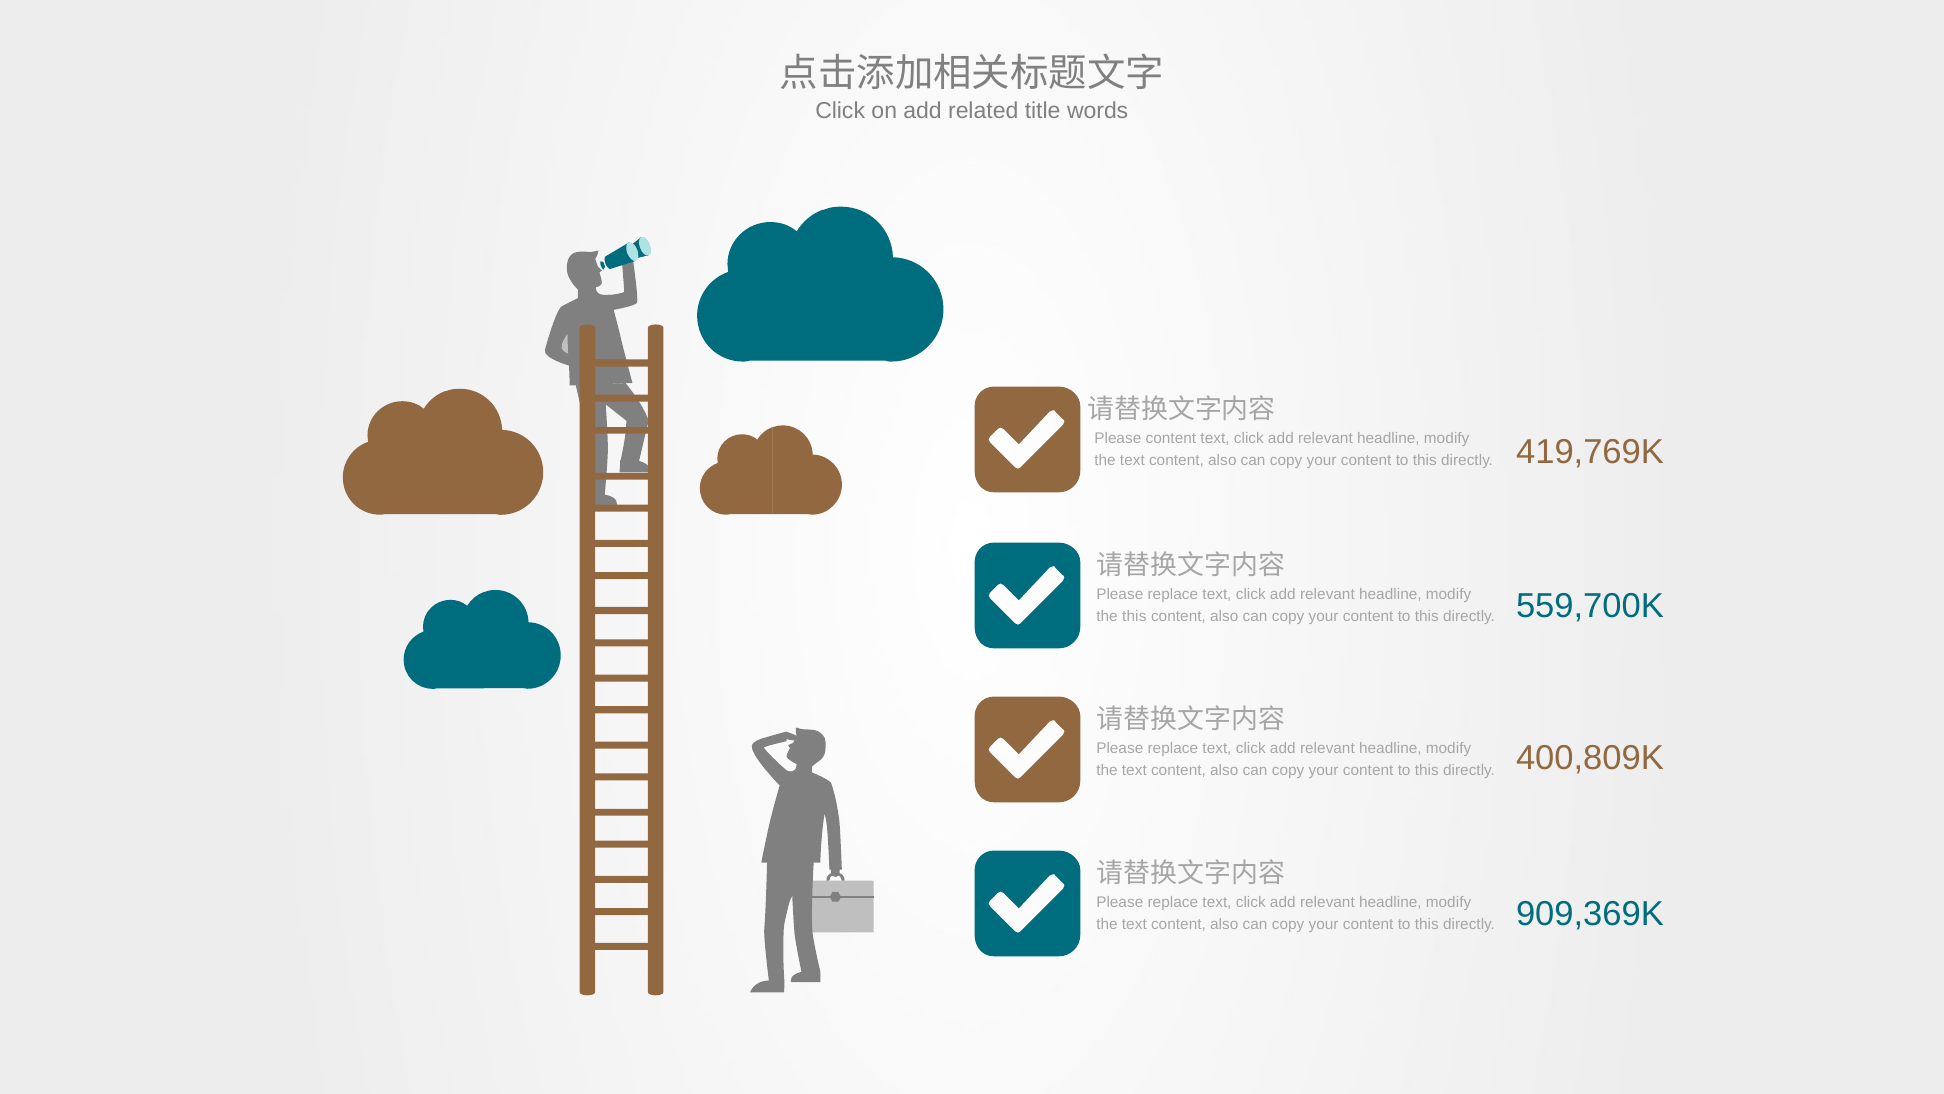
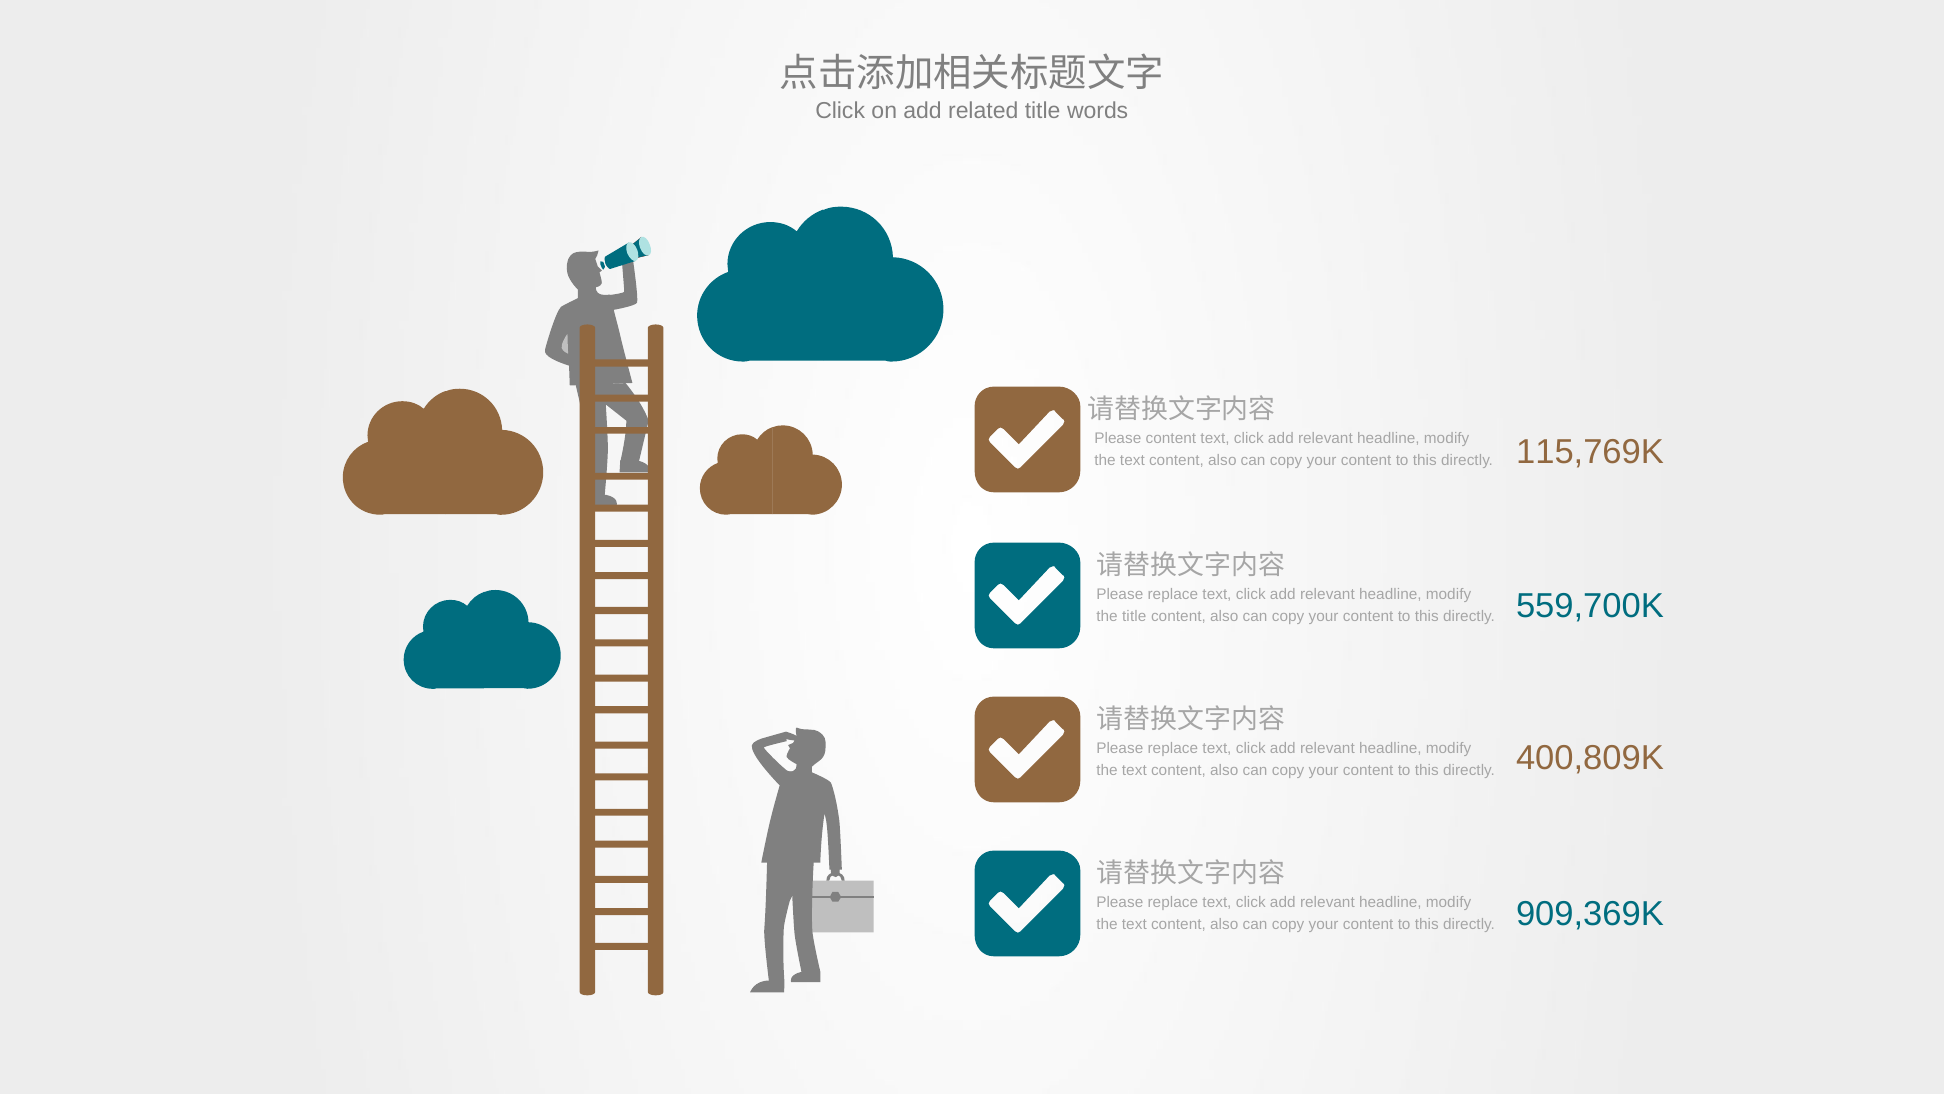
419,769K: 419,769K -> 115,769K
the this: this -> title
